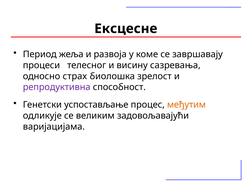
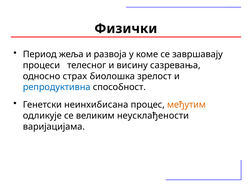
Ексцесне: Ексцесне -> Физички
репродуктивна colour: purple -> blue
успостављање: успостављање -> неинхибисана
задовољавајући: задовољавајући -> неусклађености
